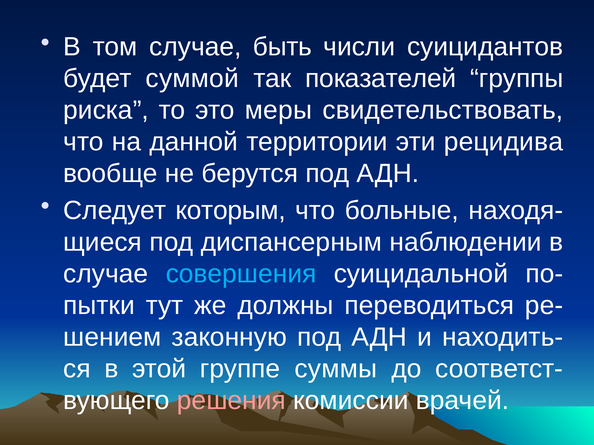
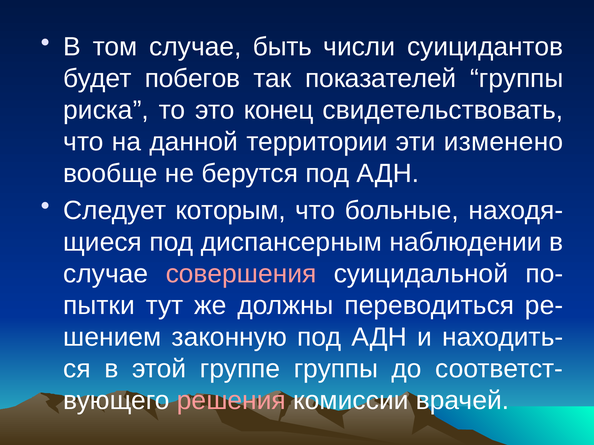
суммой: суммой -> побегов
меры: меры -> конец
рецидива: рецидива -> изменено
совершения colour: light blue -> pink
группе суммы: суммы -> группы
